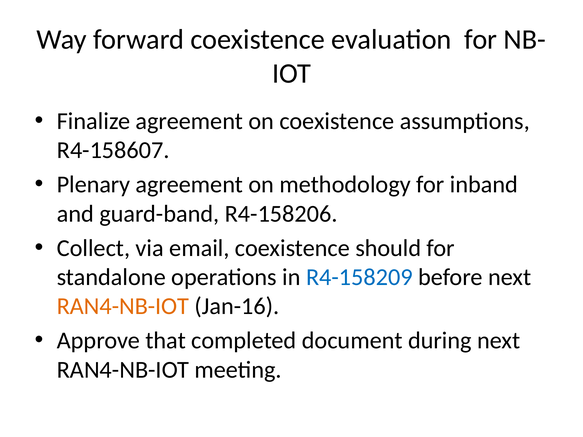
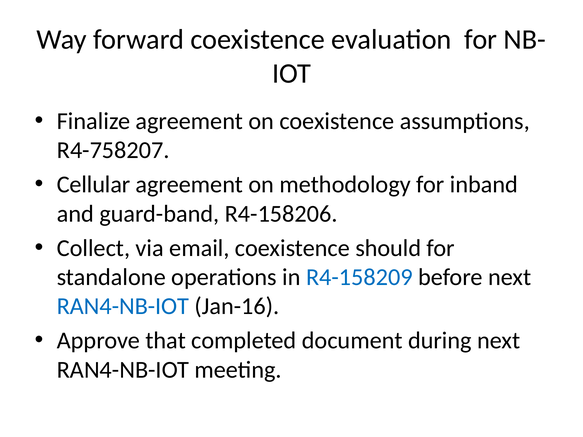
R4-158607: R4-158607 -> R4-758207
Plenary: Plenary -> Cellular
RAN4-NB-IOT at (123, 306) colour: orange -> blue
